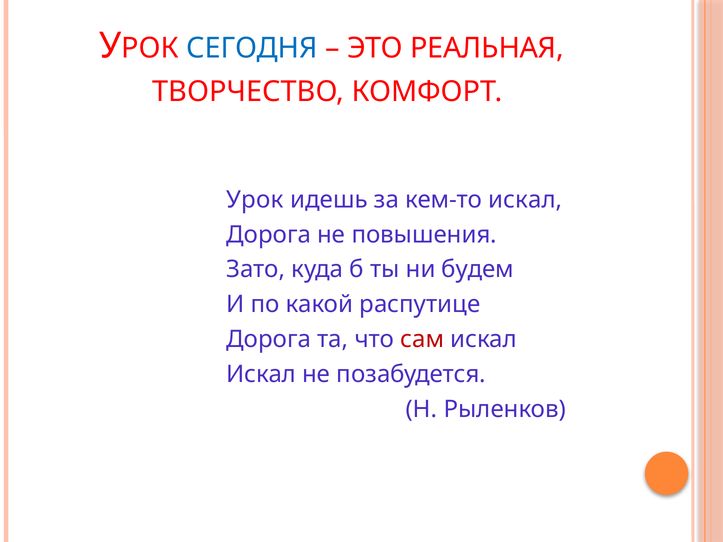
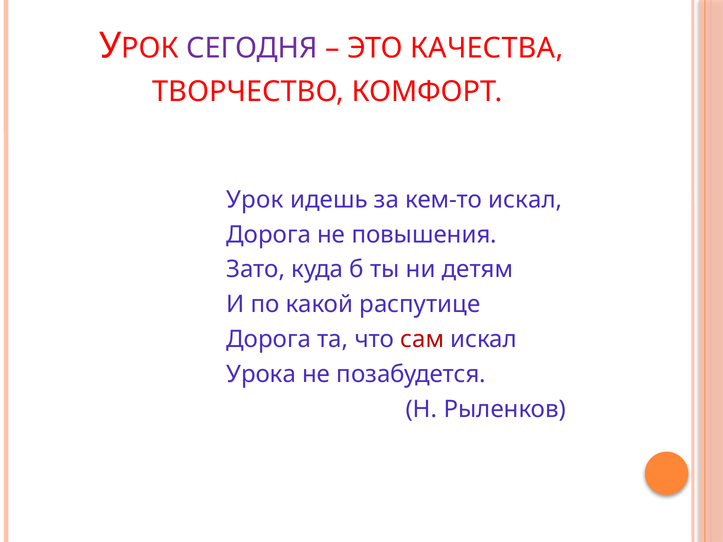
СЕГОДНЯ colour: blue -> purple
РЕАЛЬНАЯ: РЕАЛЬНАЯ -> КАЧЕСТВА
будем: будем -> детям
Искал at (261, 375): Искал -> Урока
